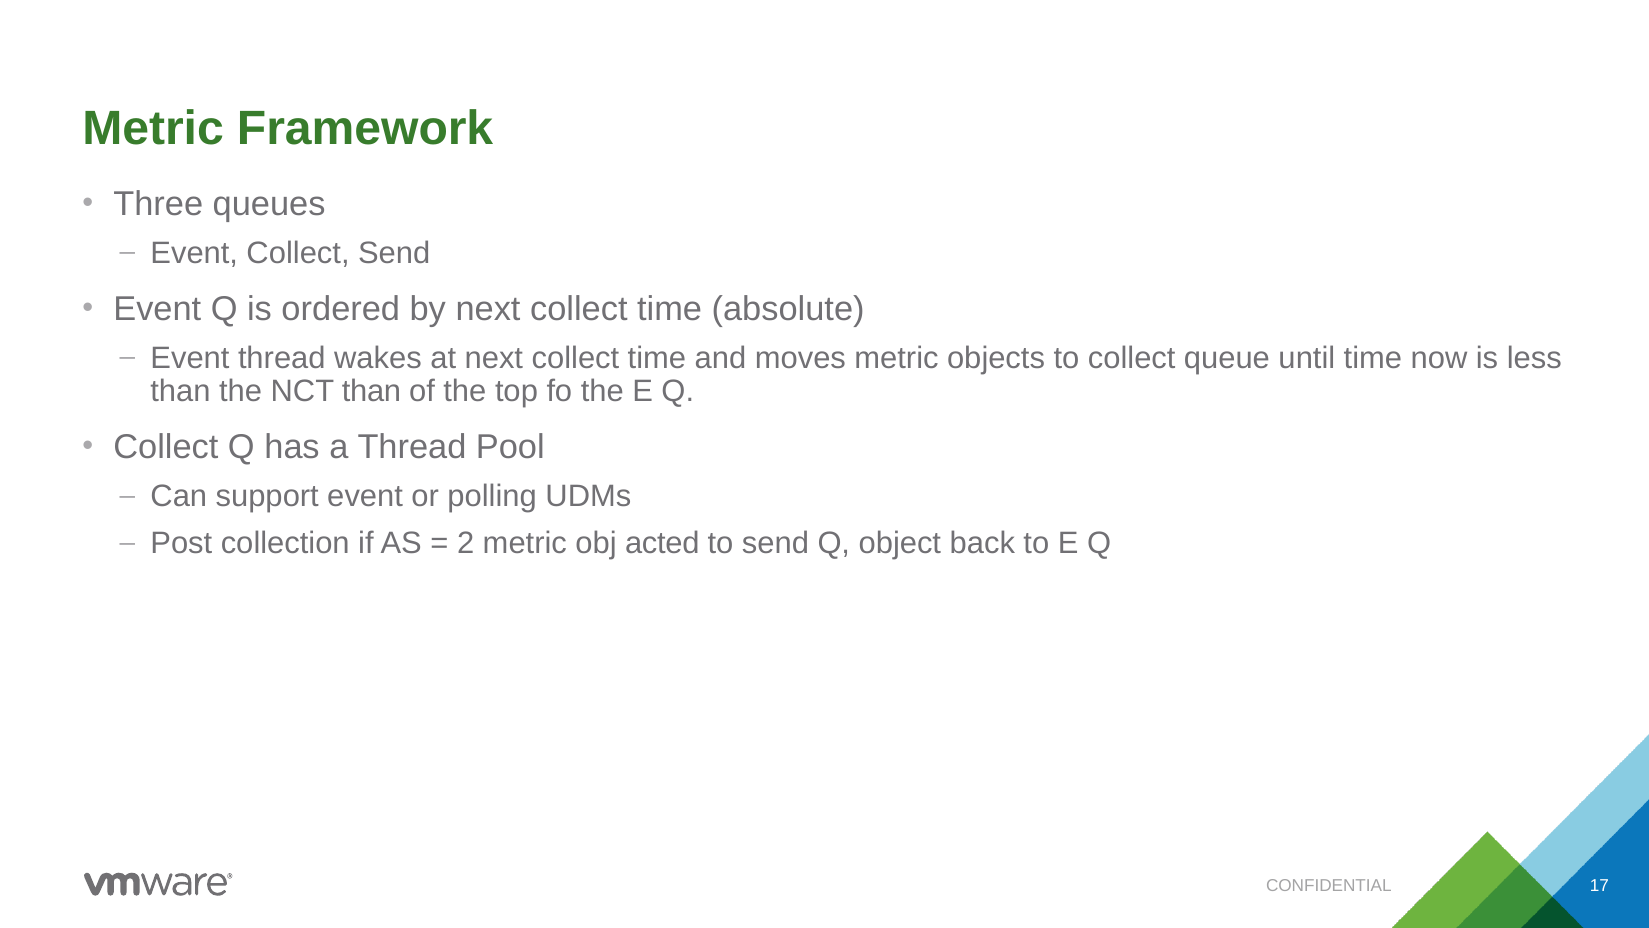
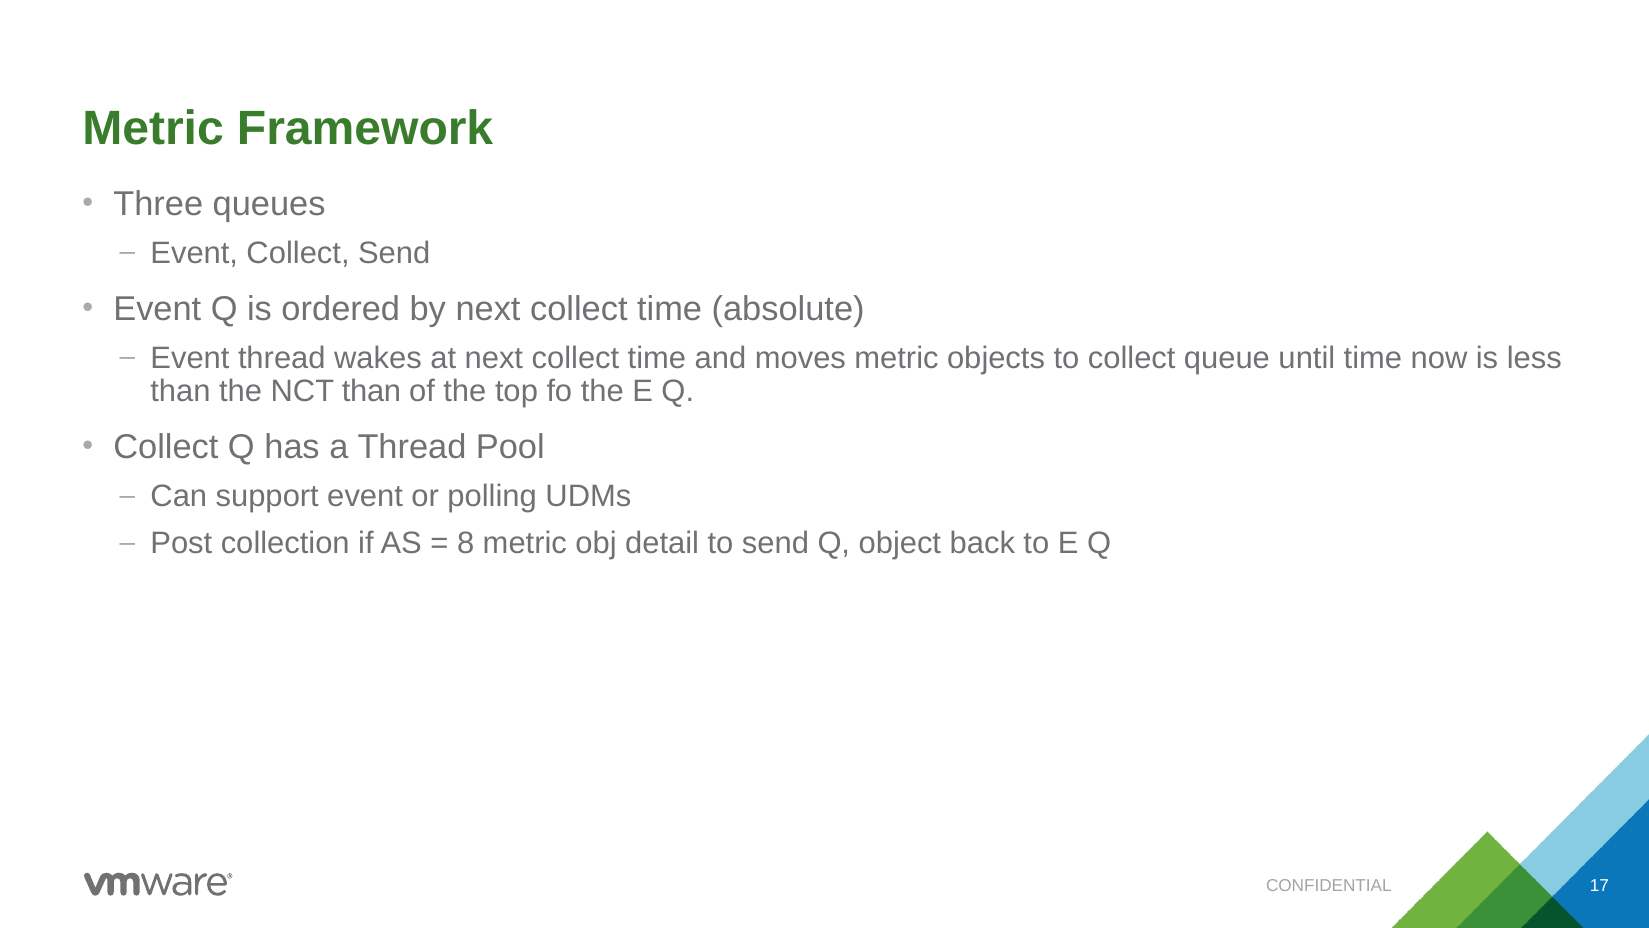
2: 2 -> 8
acted: acted -> detail
